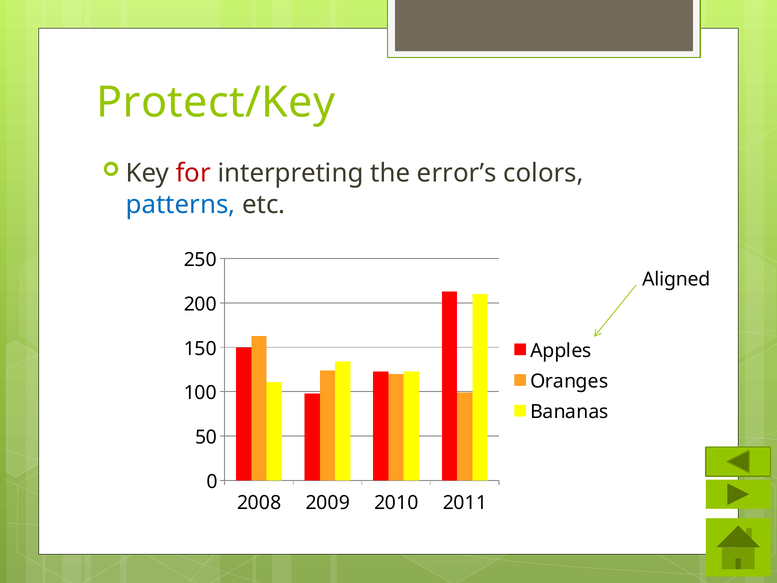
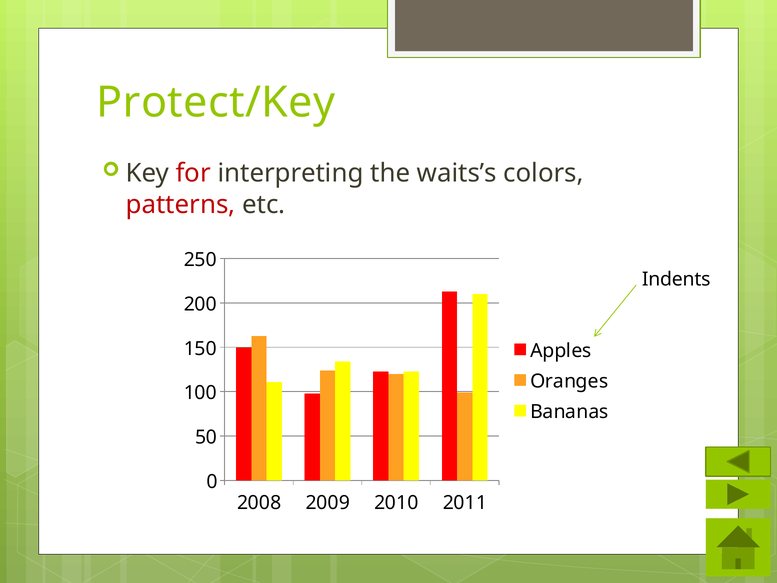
error’s: error’s -> waits’s
patterns colour: blue -> red
Aligned: Aligned -> Indents
